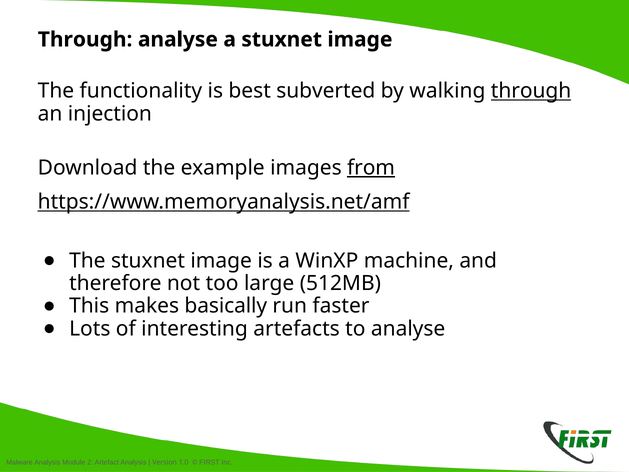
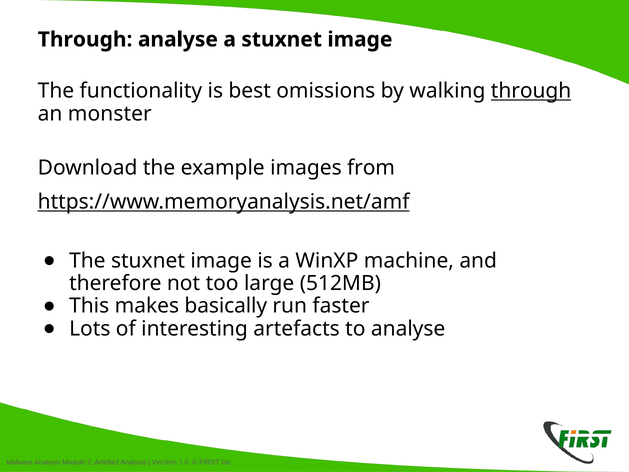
subverted: subverted -> omissions
injection: injection -> monster
from underline: present -> none
